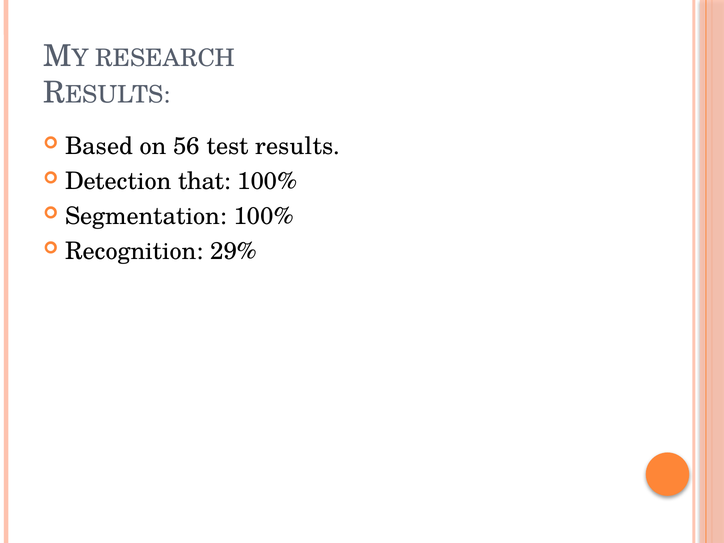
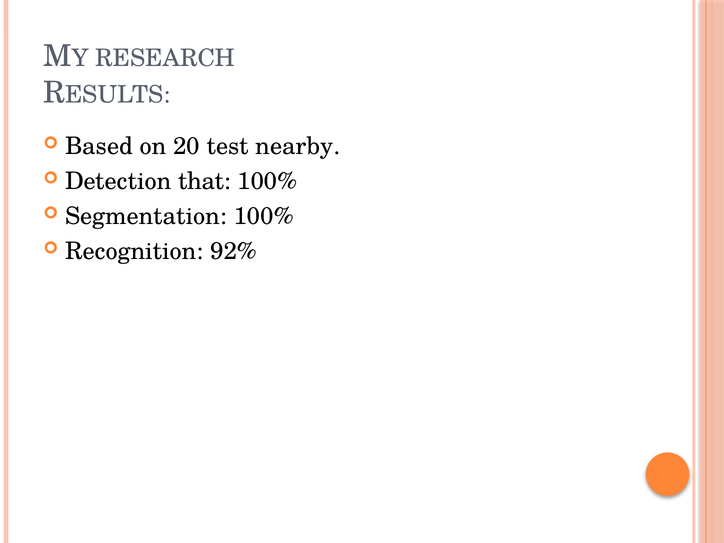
56: 56 -> 20
results: results -> nearby
29%: 29% -> 92%
